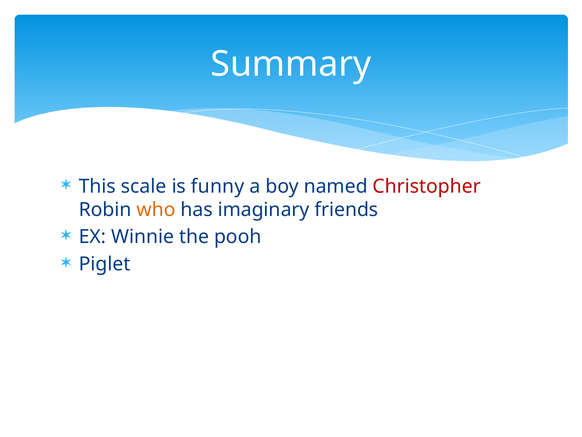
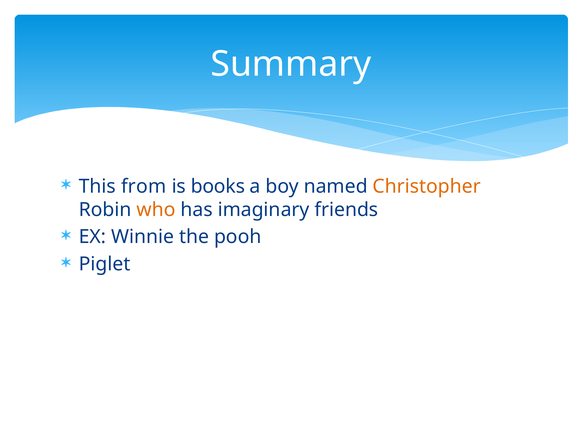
scale: scale -> from
funny: funny -> books
Christopher colour: red -> orange
